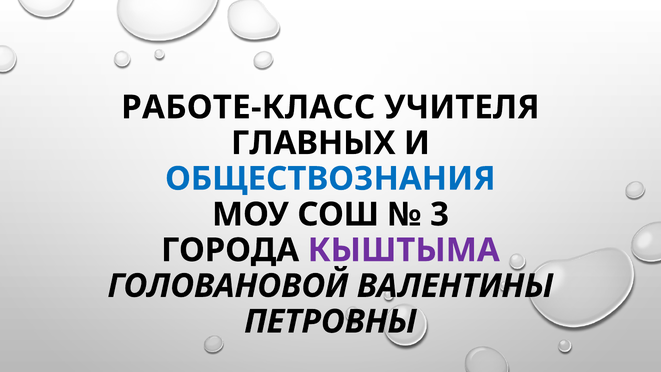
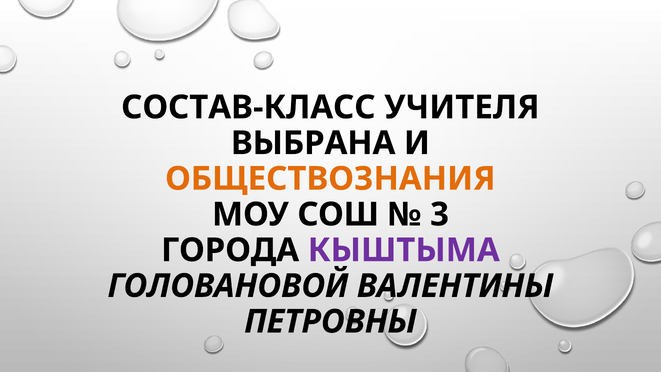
РАБОТЕ-КЛАСС: РАБОТЕ-КЛАСС -> СОСТАВ-КЛАСС
ГЛАВНЫХ: ГЛАВНЫХ -> ВЫБРАНА
ОБЩЕСТВОЗНАНИЯ colour: blue -> orange
